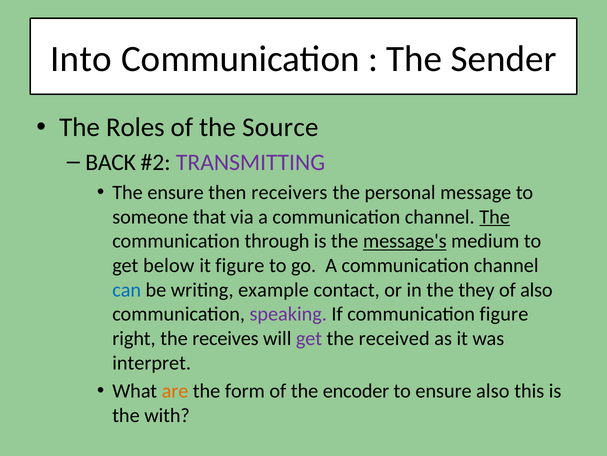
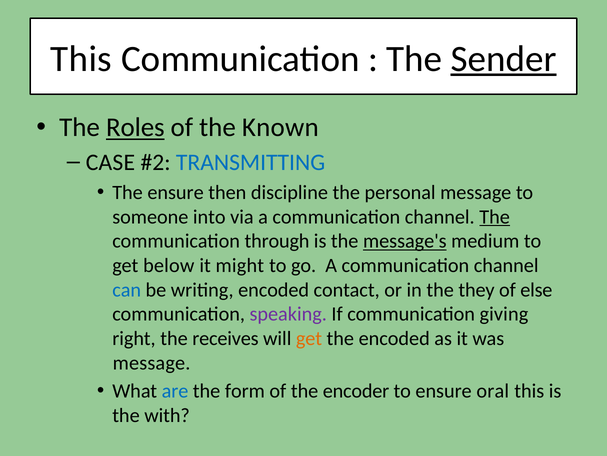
Into at (81, 59): Into -> This
Sender underline: none -> present
Roles underline: none -> present
Source: Source -> Known
BACK: BACK -> CASE
TRANSMITTING colour: purple -> blue
receivers: receivers -> discipline
that: that -> into
it figure: figure -> might
writing example: example -> encoded
of also: also -> else
communication figure: figure -> giving
get at (309, 338) colour: purple -> orange
the received: received -> encoded
interpret at (152, 362): interpret -> message
are colour: orange -> blue
ensure also: also -> oral
